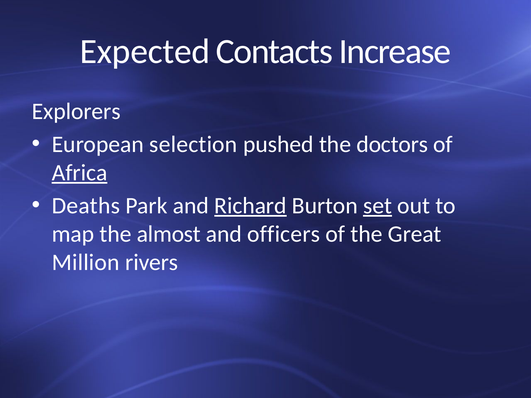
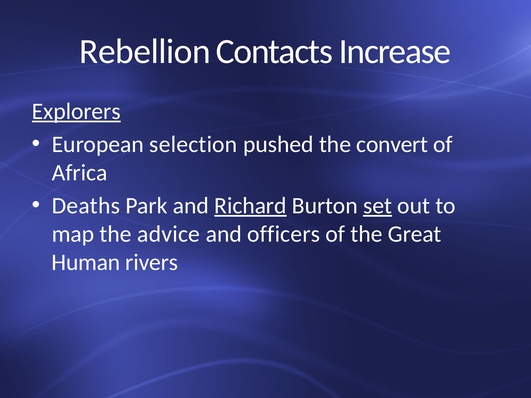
Expected: Expected -> Rebellion
Explorers underline: none -> present
doctors: doctors -> convert
Africa underline: present -> none
almost: almost -> advice
Million: Million -> Human
